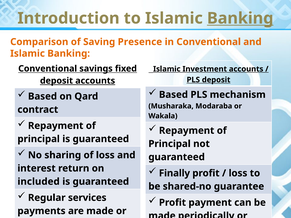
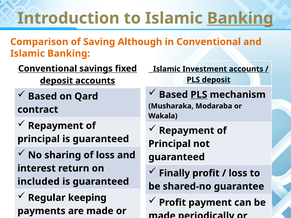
Presence: Presence -> Although
PLS at (199, 95) underline: none -> present
services: services -> keeping
